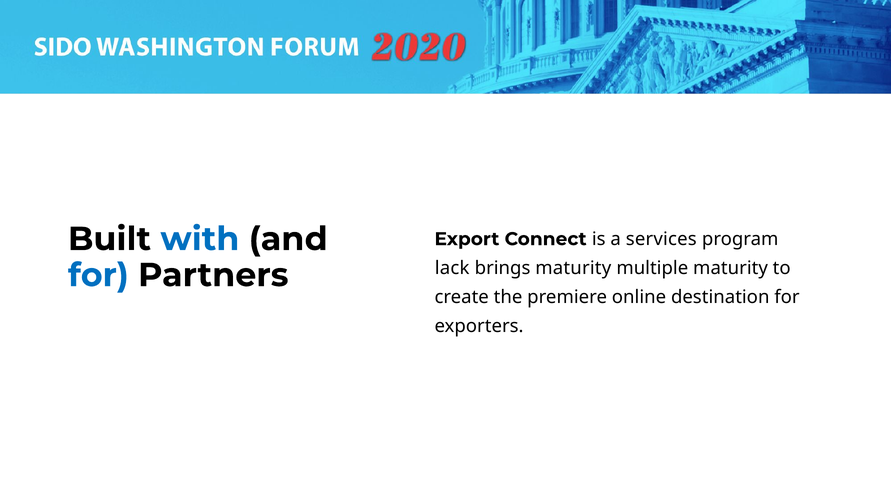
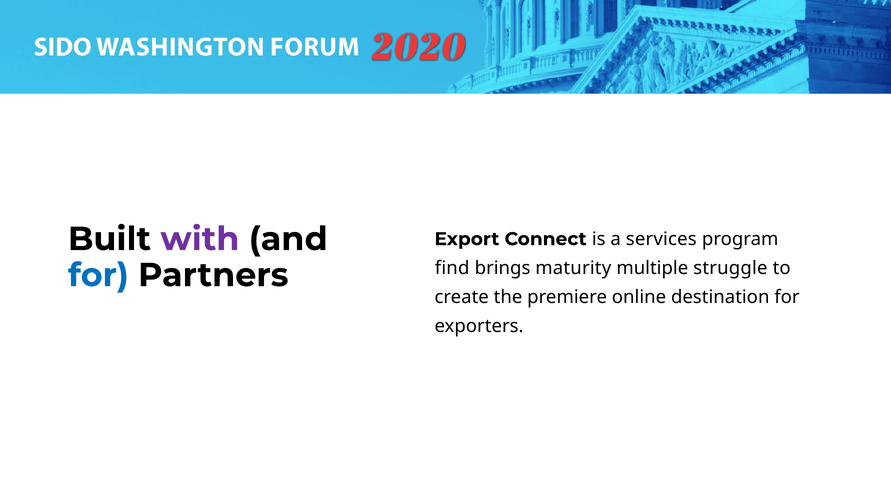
with colour: blue -> purple
lack: lack -> find
multiple maturity: maturity -> struggle
